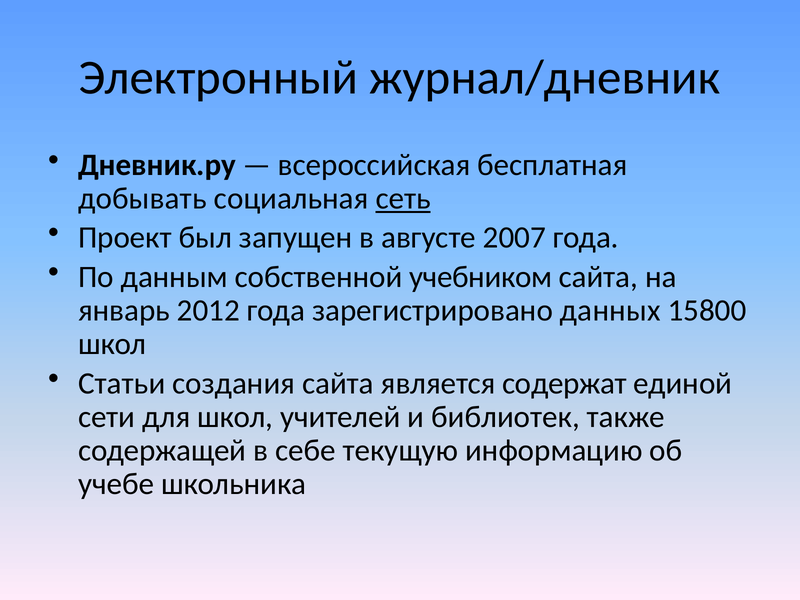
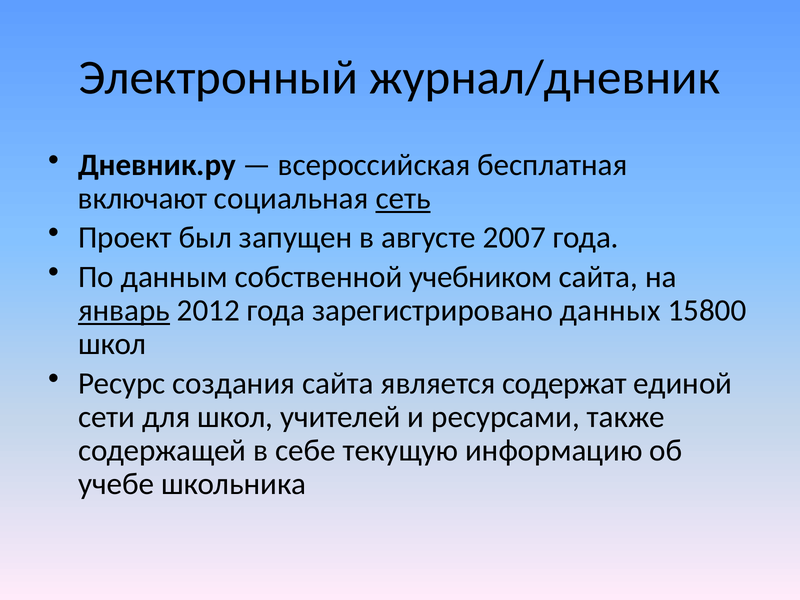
добывать: добывать -> включают
январь underline: none -> present
Статьи: Статьи -> Ресурс
библиотек: библиотек -> ресурсами
